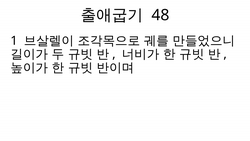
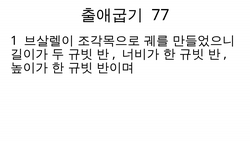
48: 48 -> 77
